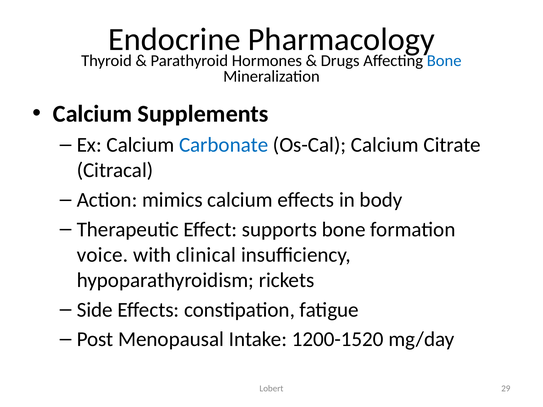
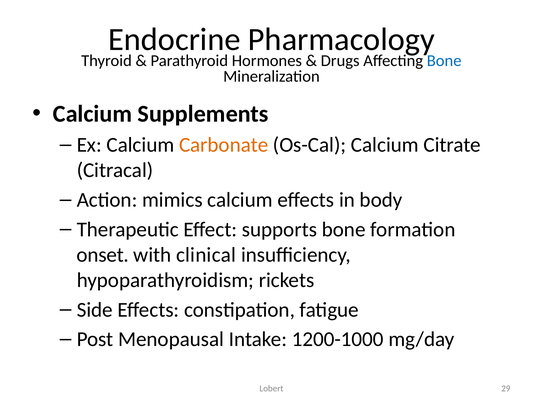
Carbonate colour: blue -> orange
voice: voice -> onset
1200-1520: 1200-1520 -> 1200-1000
